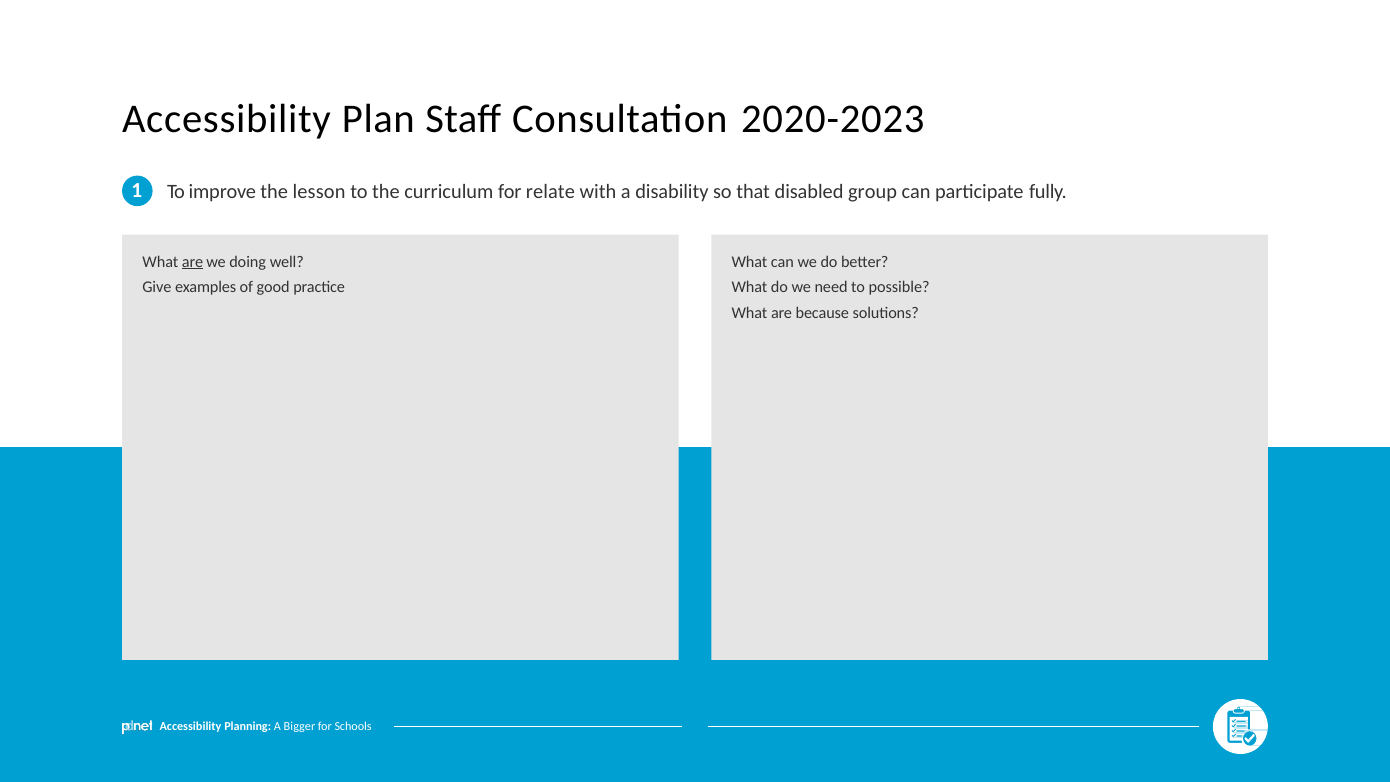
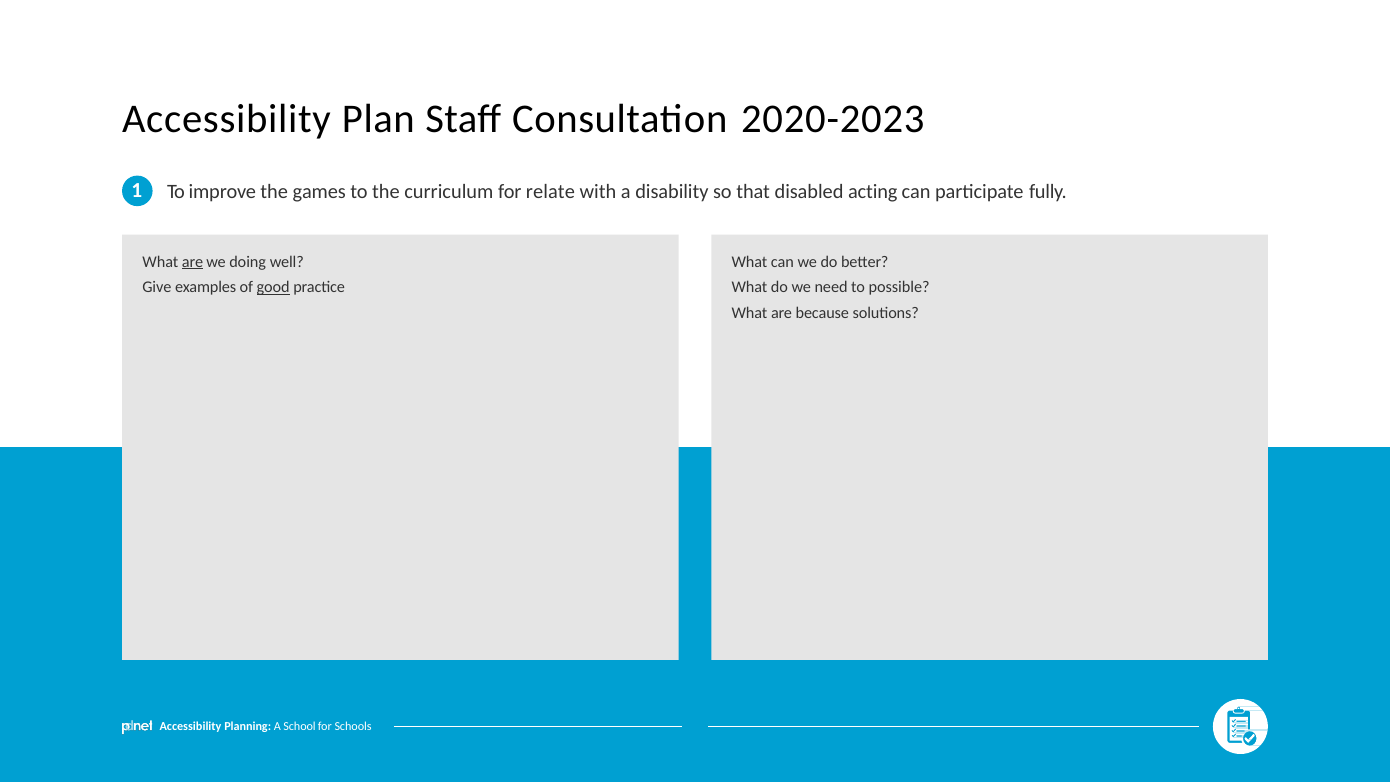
lesson: lesson -> games
group: group -> acting
good underline: none -> present
Bigger: Bigger -> School
